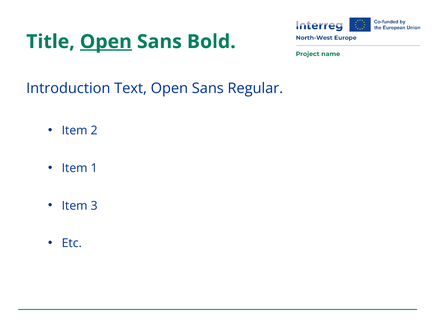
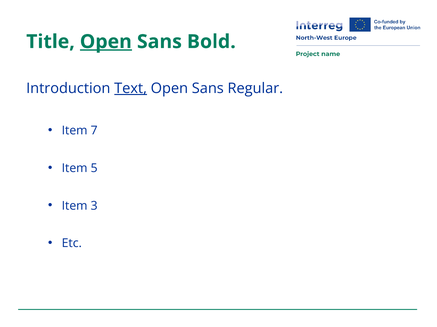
Text underline: none -> present
2: 2 -> 7
1: 1 -> 5
